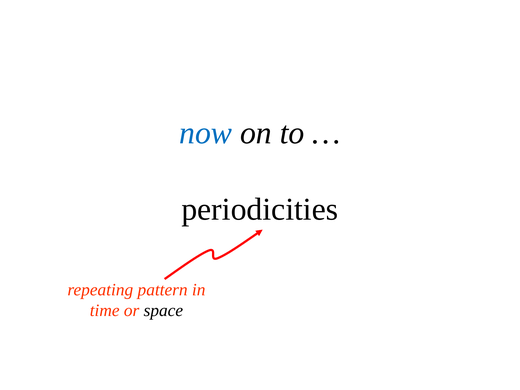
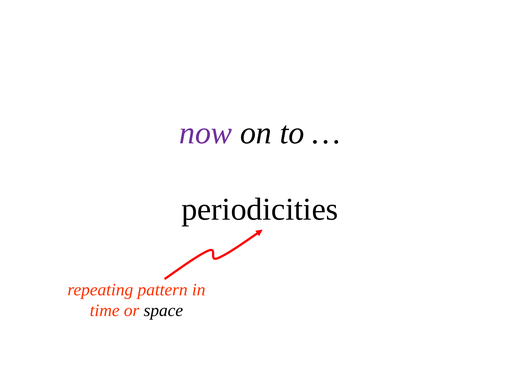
now colour: blue -> purple
